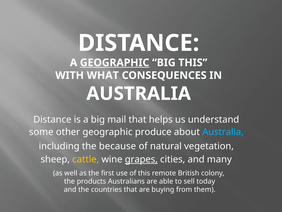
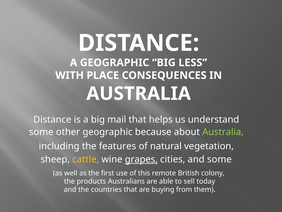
GEOGRAPHIC at (115, 63) underline: present -> none
BIG THIS: THIS -> LESS
WHAT: WHAT -> PLACE
produce: produce -> because
Australia at (223, 132) colour: light blue -> light green
because: because -> features
and many: many -> some
